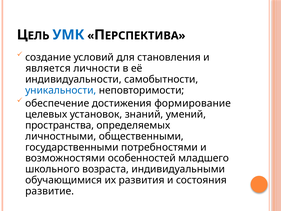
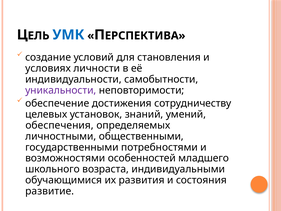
является: является -> условиях
уникальности colour: blue -> purple
формирование: формирование -> сотрудничеству
пространства: пространства -> обеспечения
